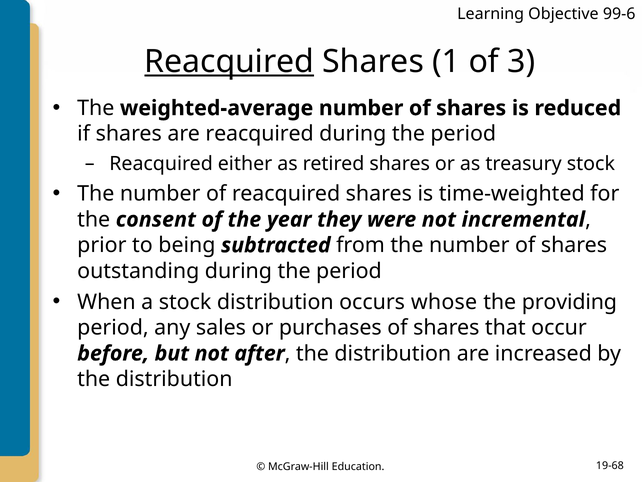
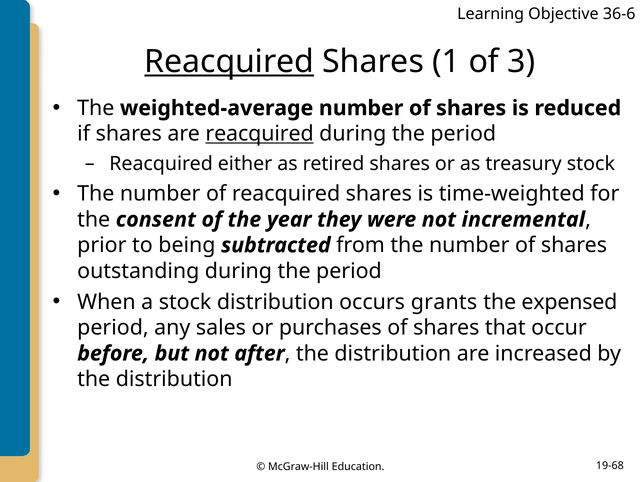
99-6: 99-6 -> 36-6
reacquired at (260, 134) underline: none -> present
whose: whose -> grants
providing: providing -> expensed
